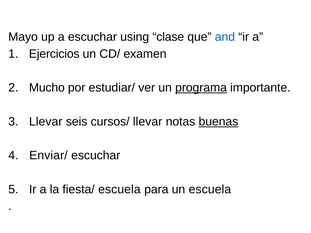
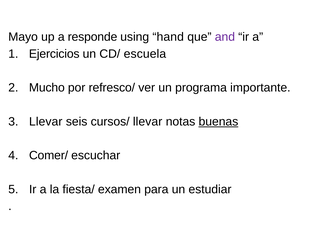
a escuchar: escuchar -> responde
clase: clase -> hand
and colour: blue -> purple
examen: examen -> escuela
estudiar/: estudiar/ -> refresco/
programa underline: present -> none
Enviar/: Enviar/ -> Comer/
fiesta/ escuela: escuela -> examen
un escuela: escuela -> estudiar
